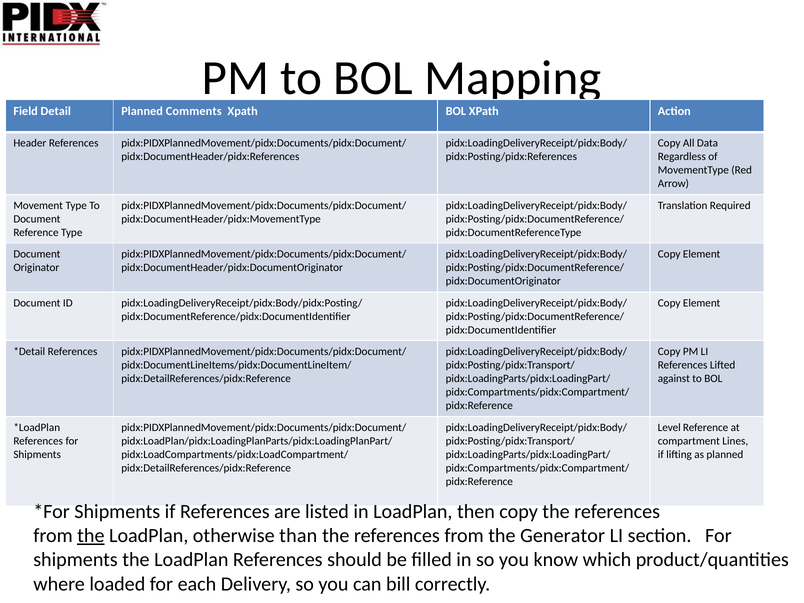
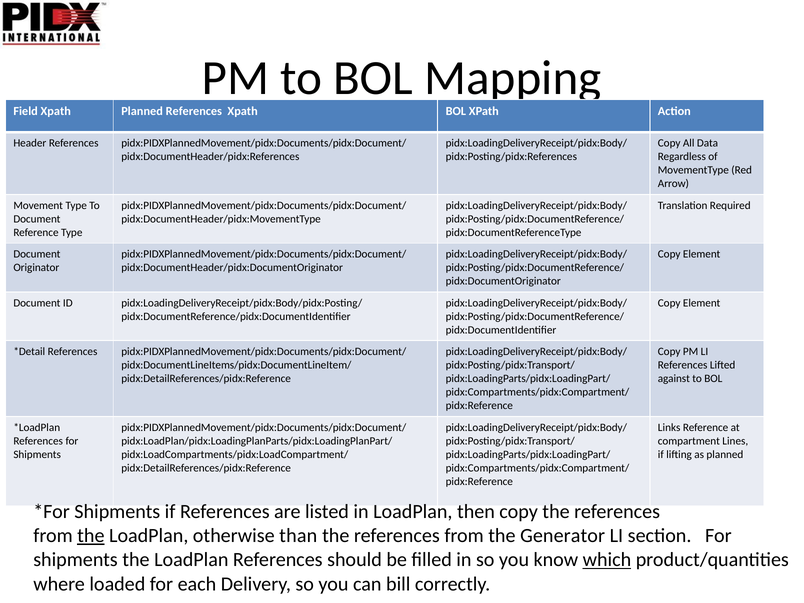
Field Detail: Detail -> Xpath
Planned Comments: Comments -> References
Level: Level -> Links
which underline: none -> present
